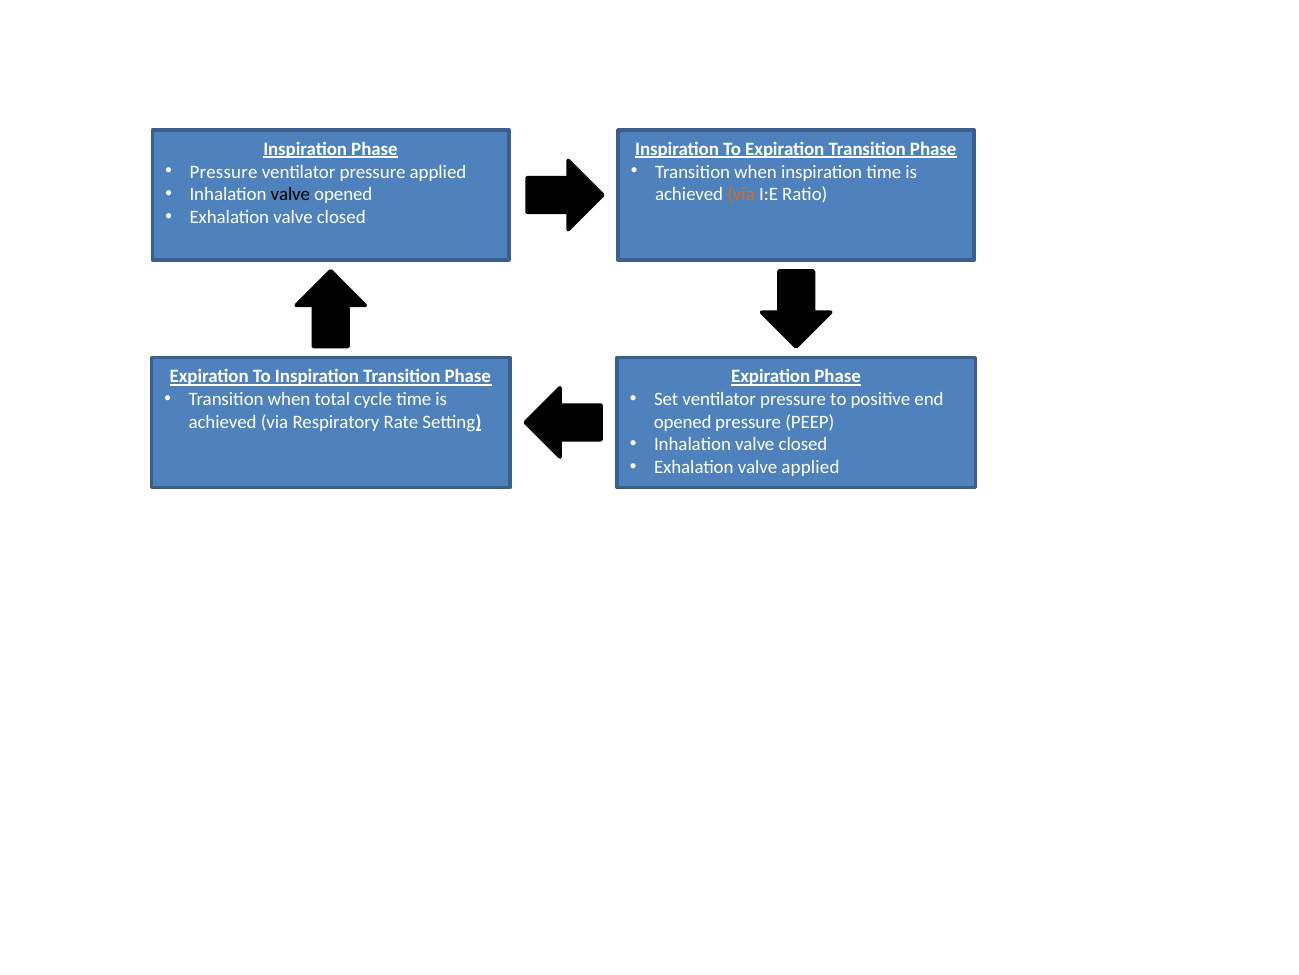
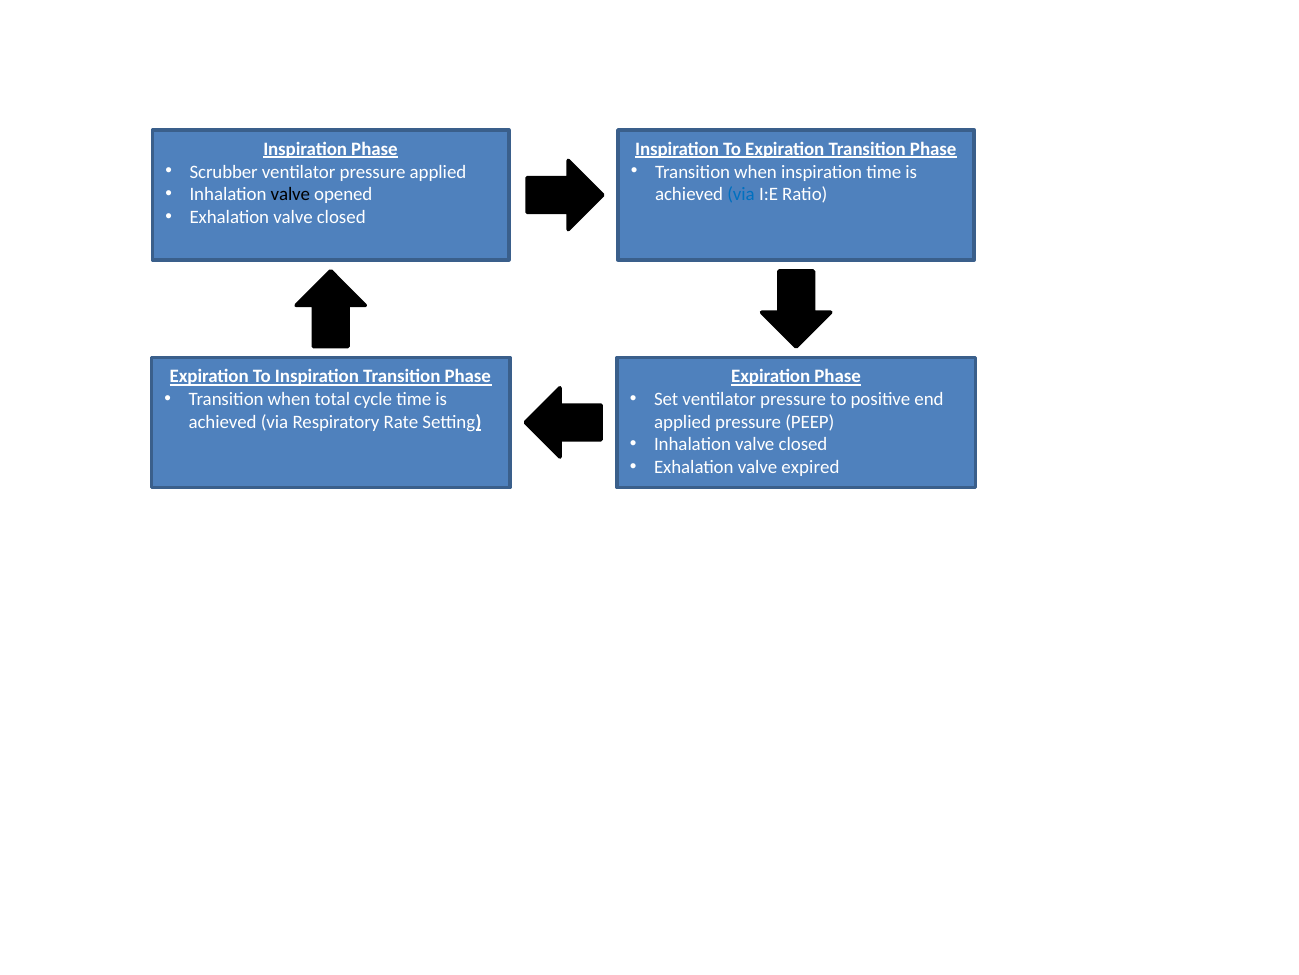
Pressure at (224, 172): Pressure -> Scrubber
via at (741, 194) colour: orange -> blue
opened at (683, 422): opened -> applied
valve applied: applied -> expired
